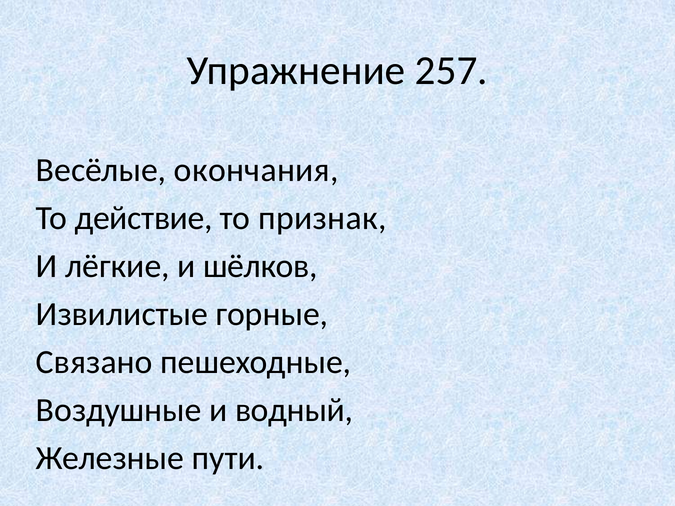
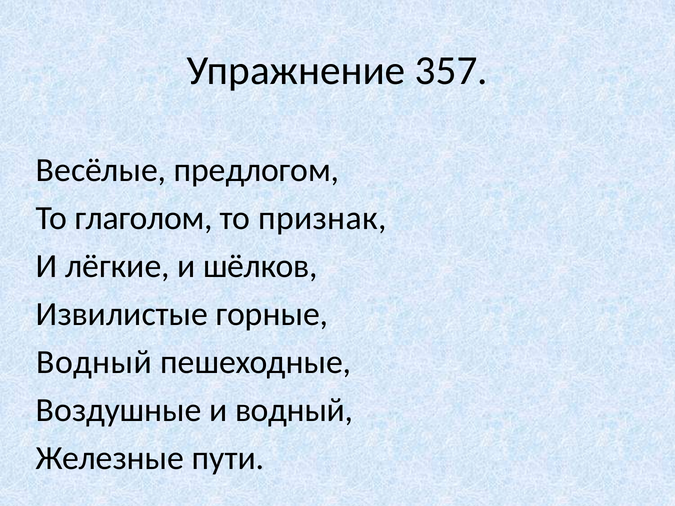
257: 257 -> 357
окончания: окончания -> предлогом
действие: действие -> глаголом
Связано at (94, 362): Связано -> Водный
